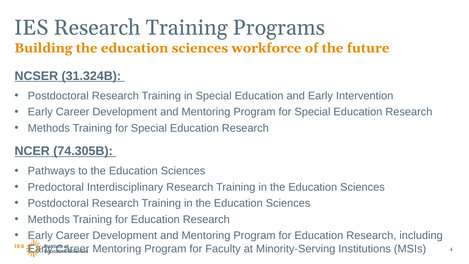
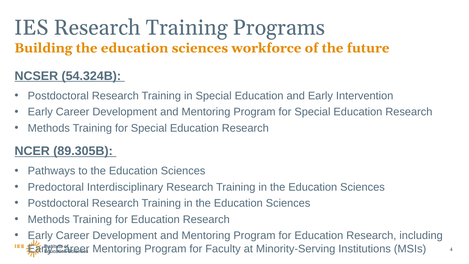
31.324B: 31.324B -> 54.324B
74.305B: 74.305B -> 89.305B
